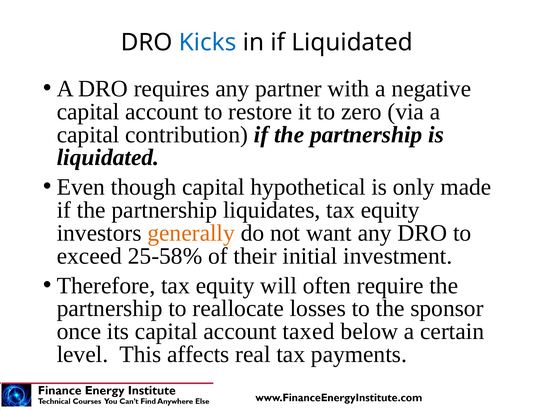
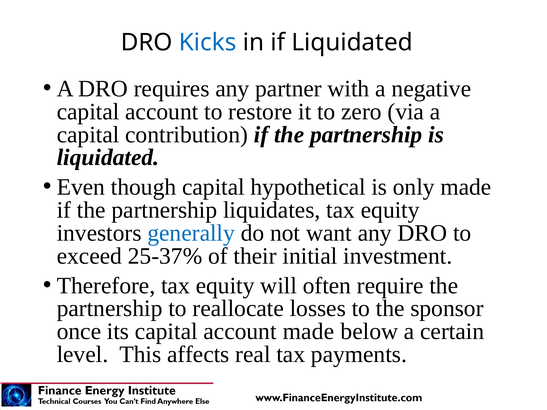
generally colour: orange -> blue
25-58%: 25-58% -> 25-37%
account taxed: taxed -> made
